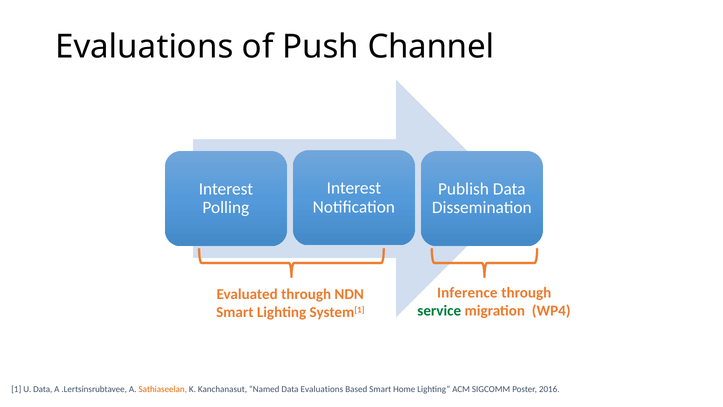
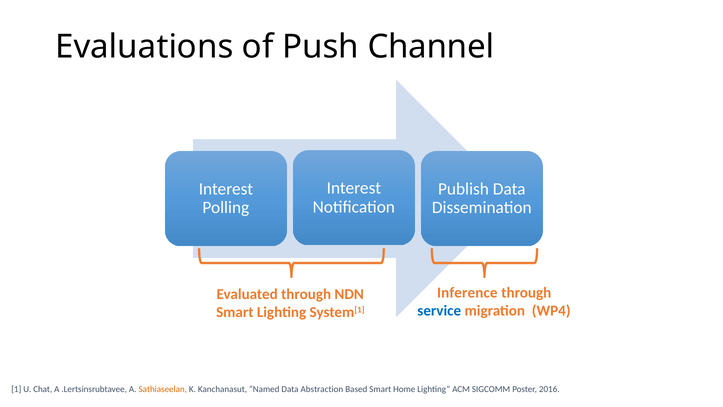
service colour: green -> blue
U Data: Data -> Chat
Data Evaluations: Evaluations -> Abstraction
